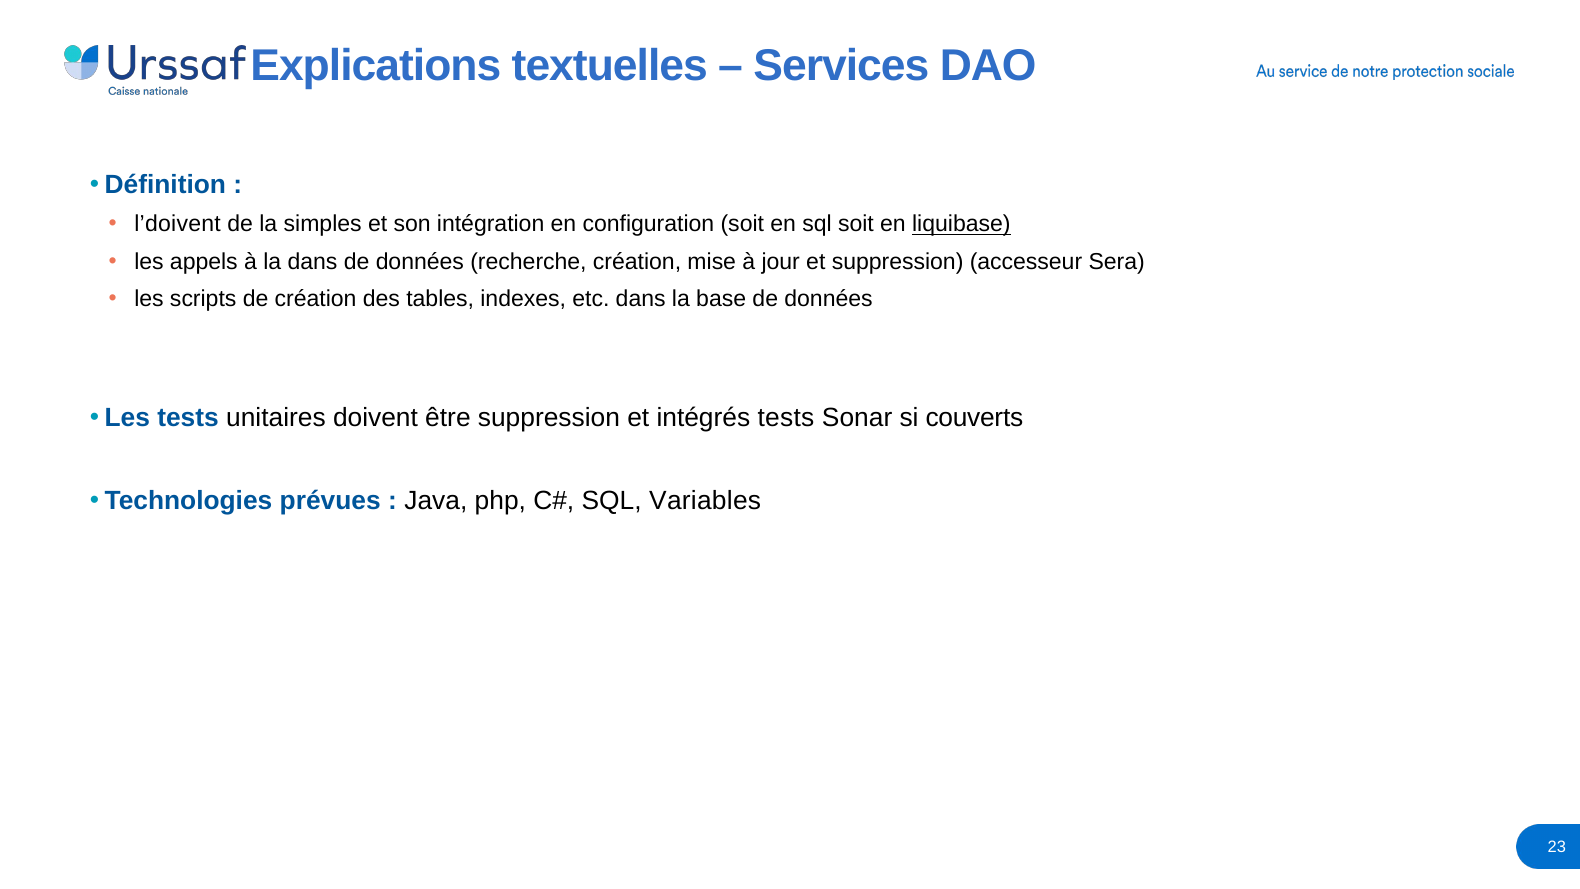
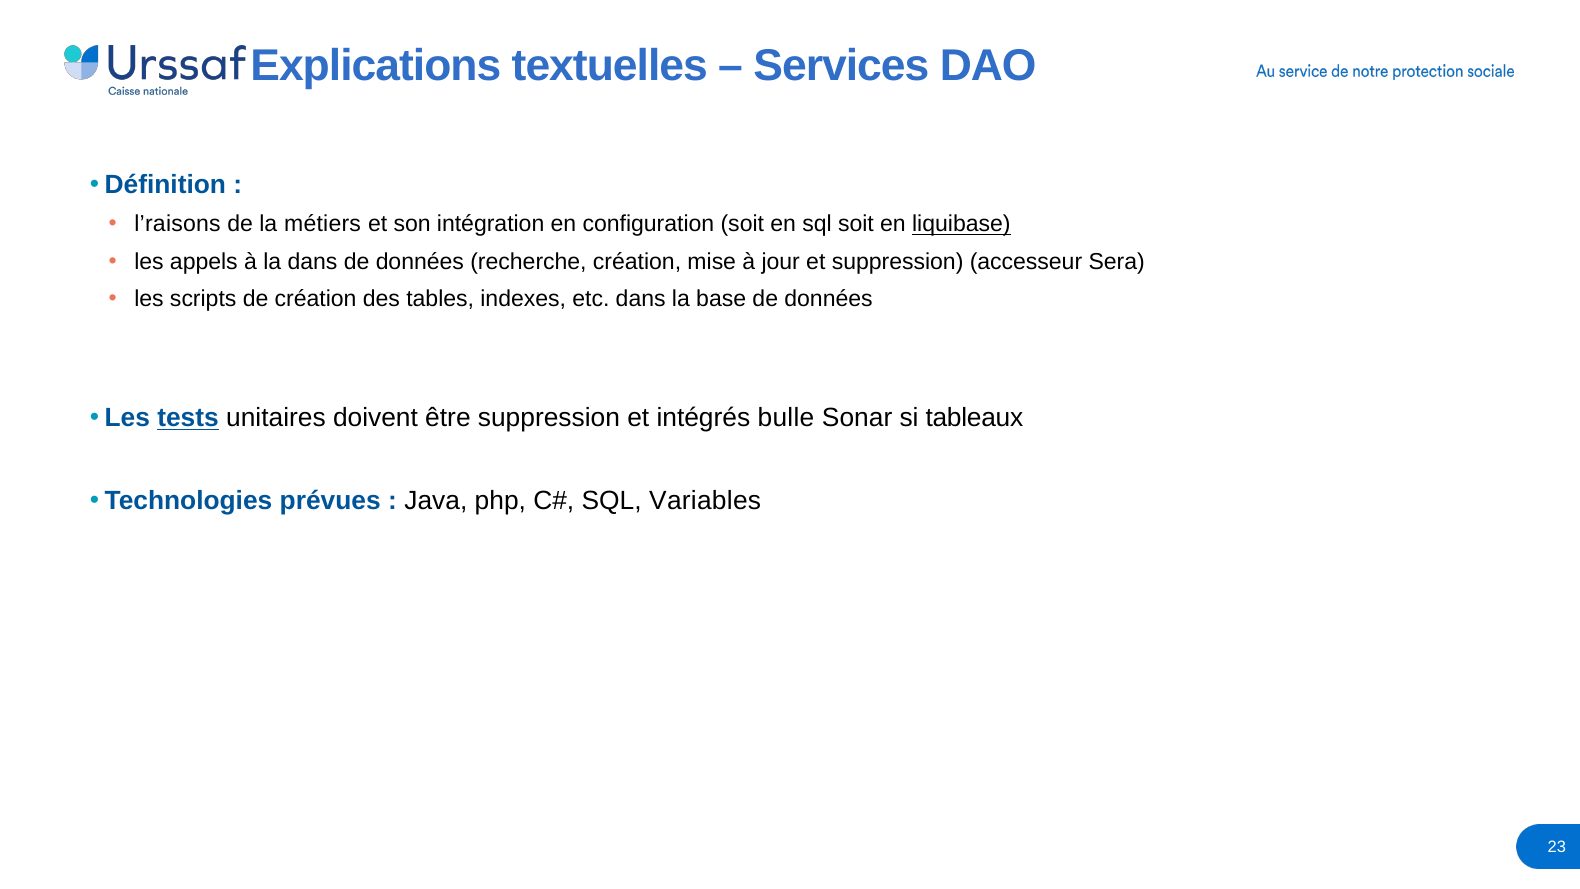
l’doivent: l’doivent -> l’raisons
simples: simples -> métiers
tests at (188, 418) underline: none -> present
intégrés tests: tests -> bulle
couverts: couverts -> tableaux
